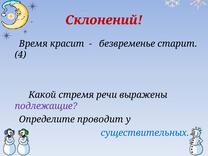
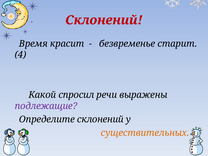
стремя: стремя -> спросил
Определите проводит: проводит -> склонений
существительных colour: blue -> orange
